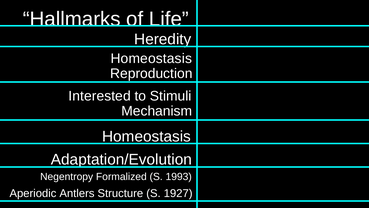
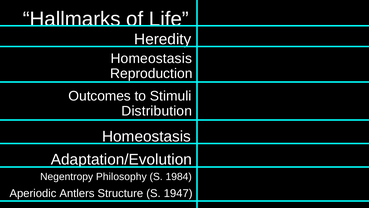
Interested: Interested -> Outcomes
Mechanism: Mechanism -> Distribution
Formalized: Formalized -> Philosophy
1993: 1993 -> 1984
1927: 1927 -> 1947
